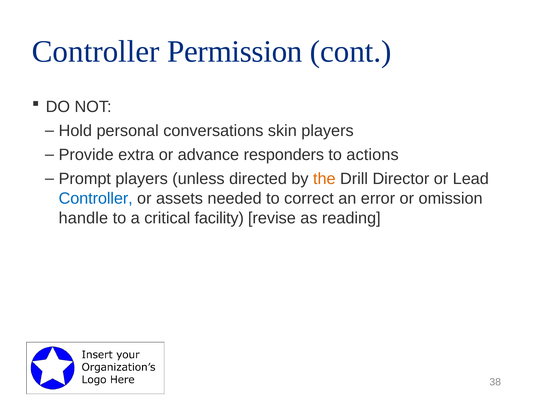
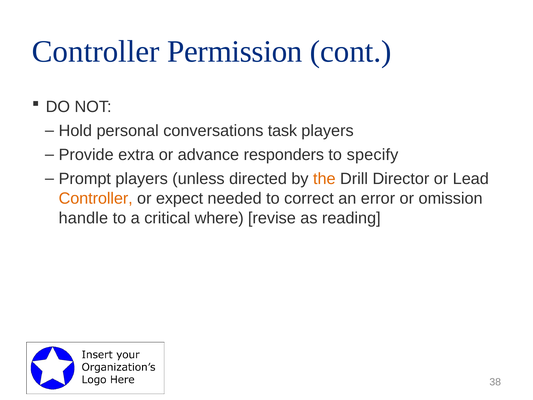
skin: skin -> task
actions: actions -> specify
Controller at (96, 198) colour: blue -> orange
assets: assets -> expect
facility: facility -> where
